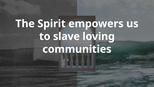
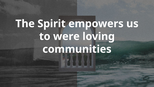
slave: slave -> were
